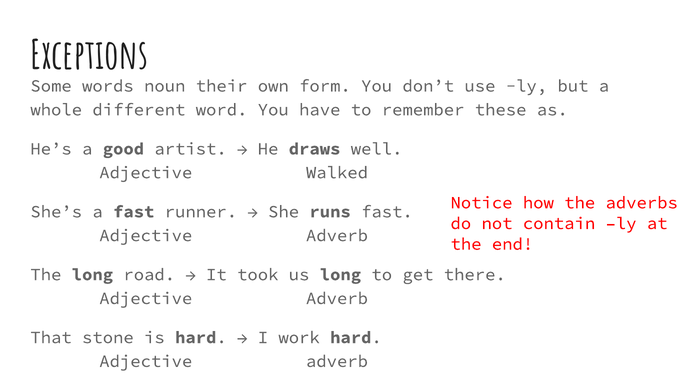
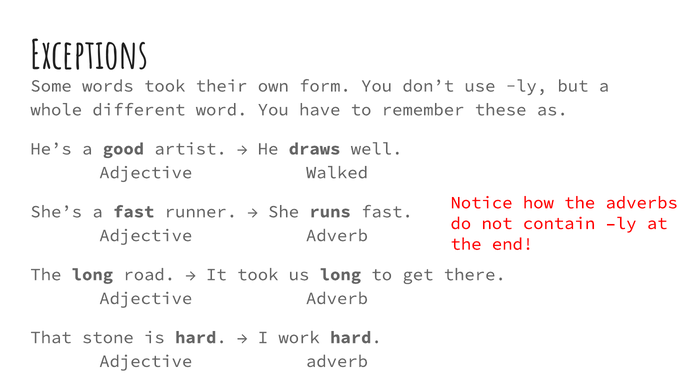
words noun: noun -> took
